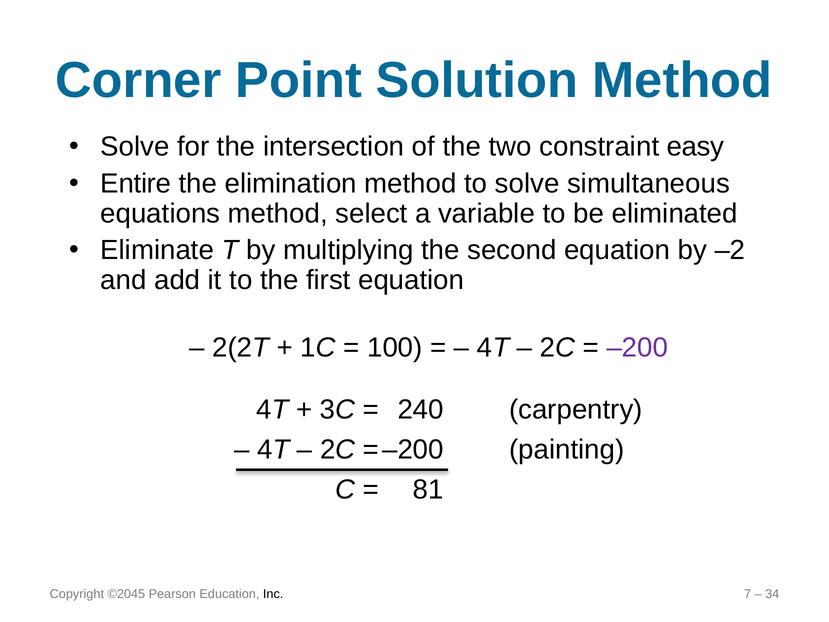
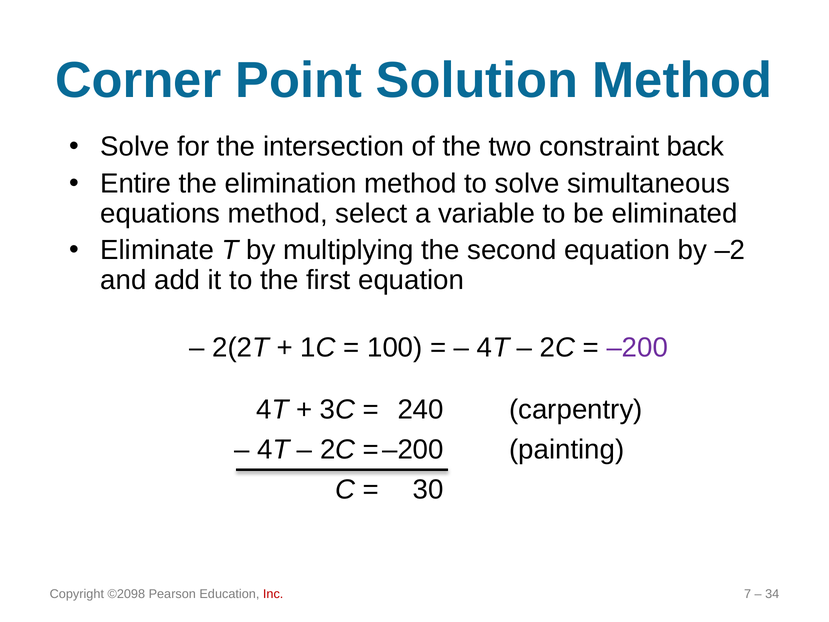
easy: easy -> back
81: 81 -> 30
©2045: ©2045 -> ©2098
Inc colour: black -> red
